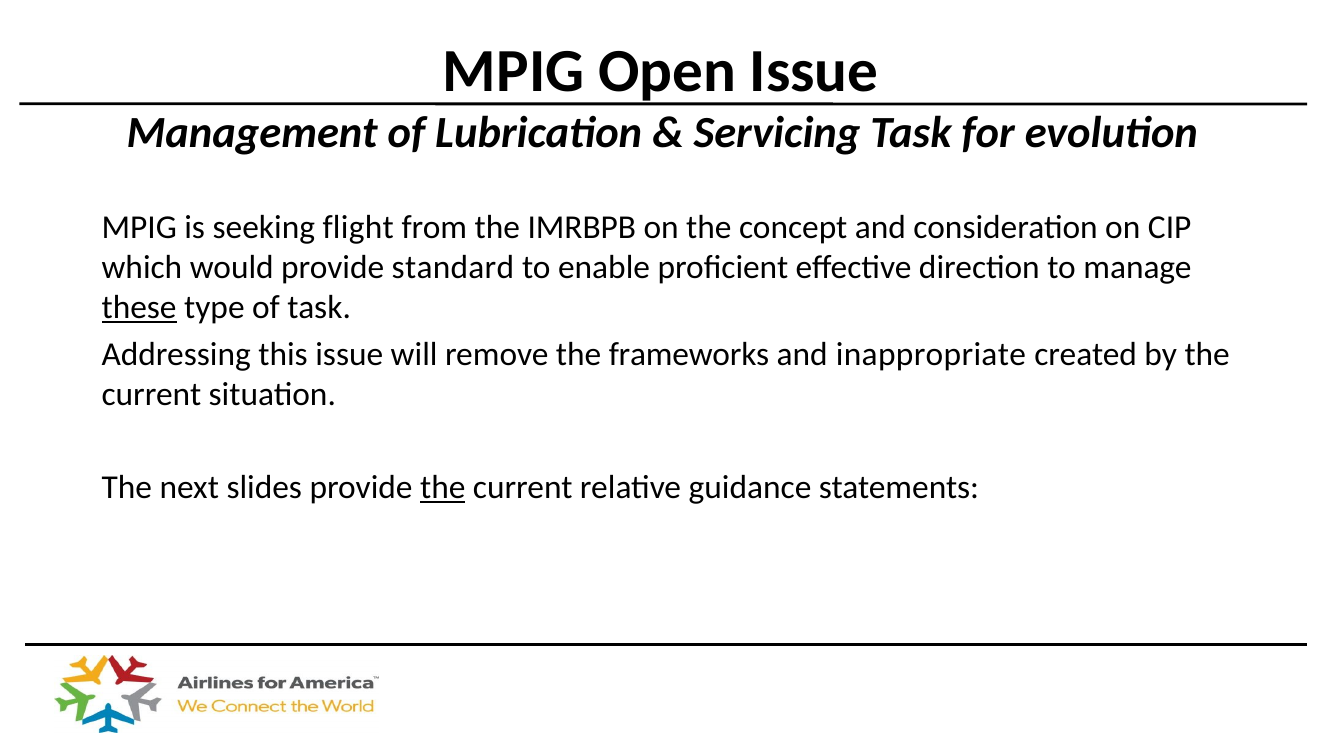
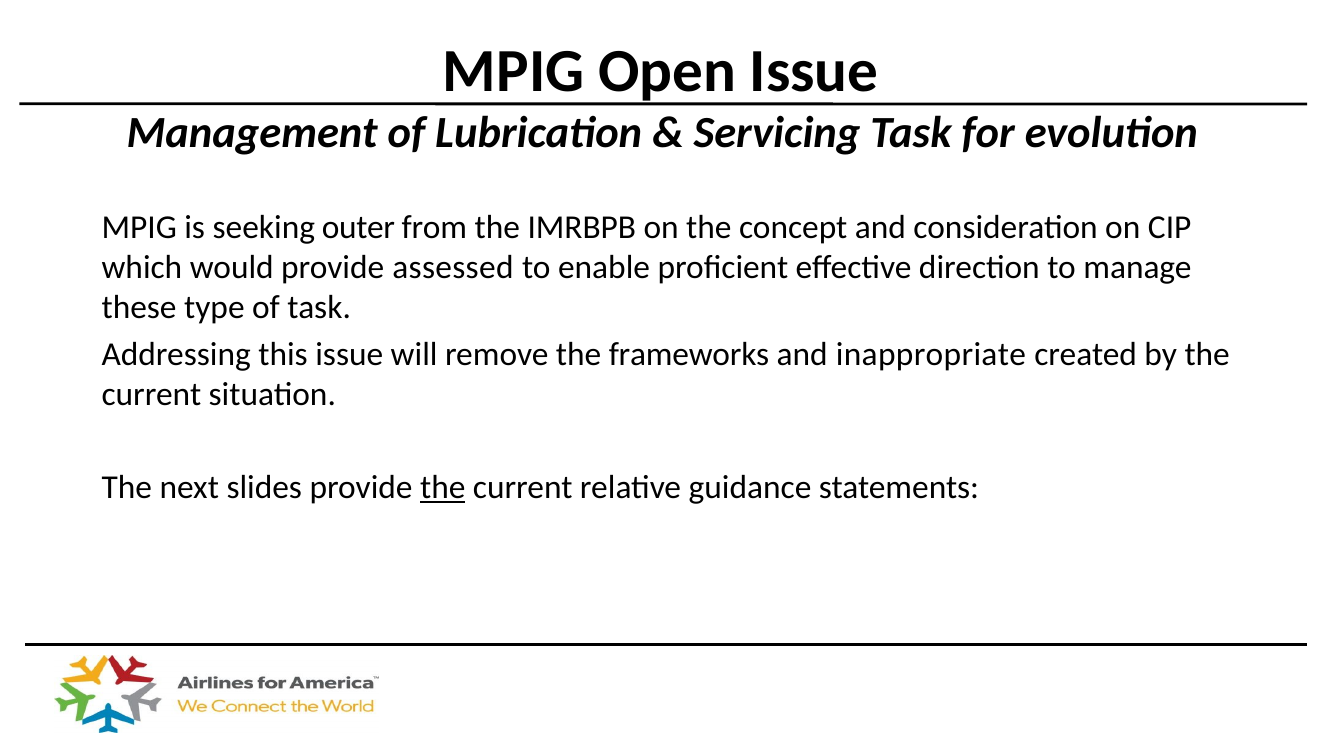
flight: flight -> outer
standard: standard -> assessed
these underline: present -> none
